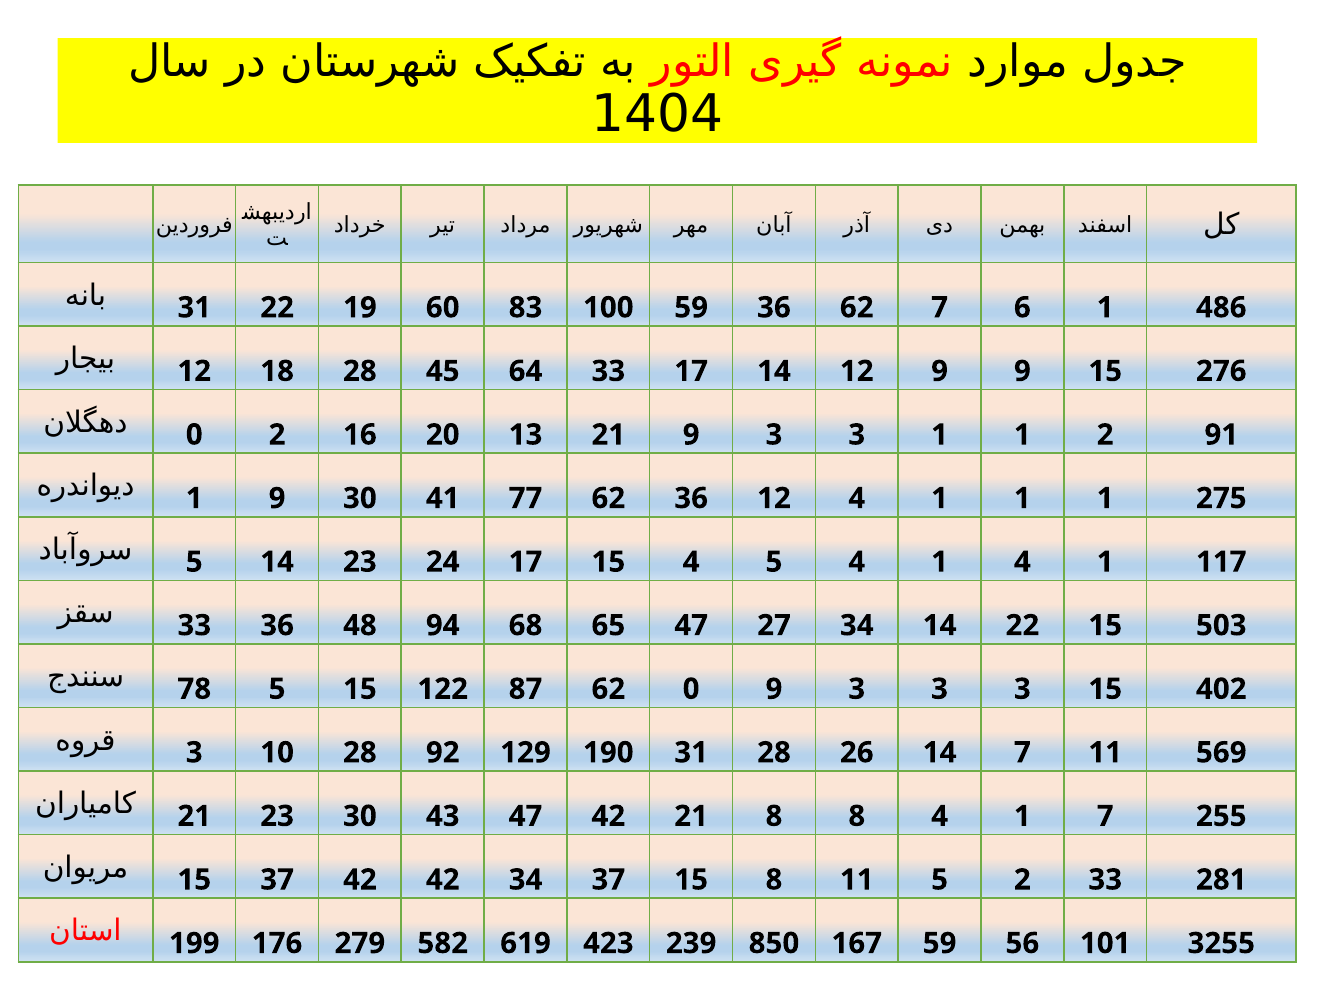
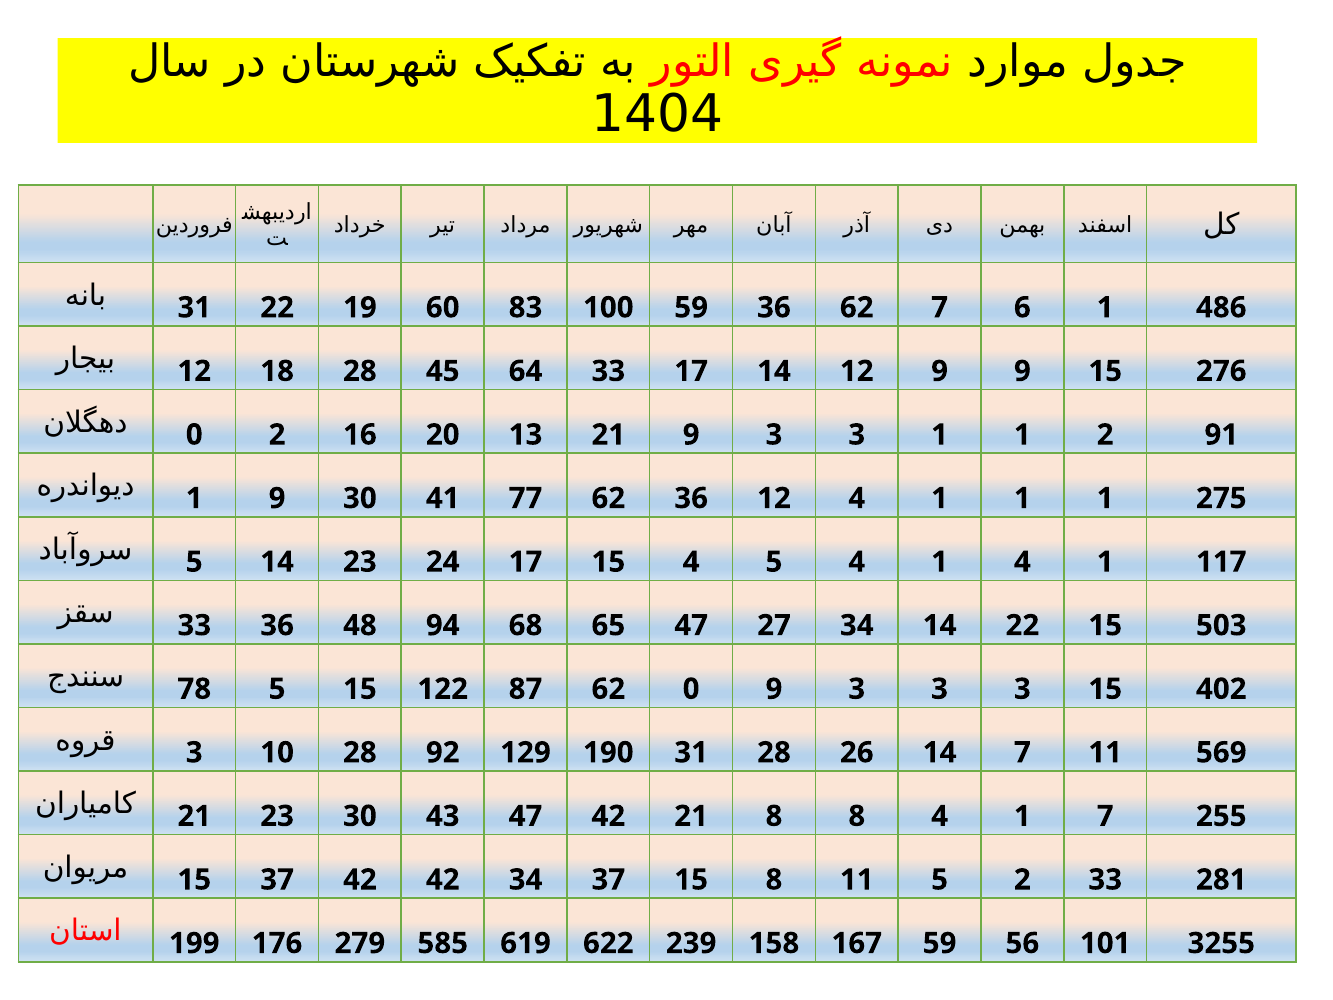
582: 582 -> 585
423: 423 -> 622
850: 850 -> 158
